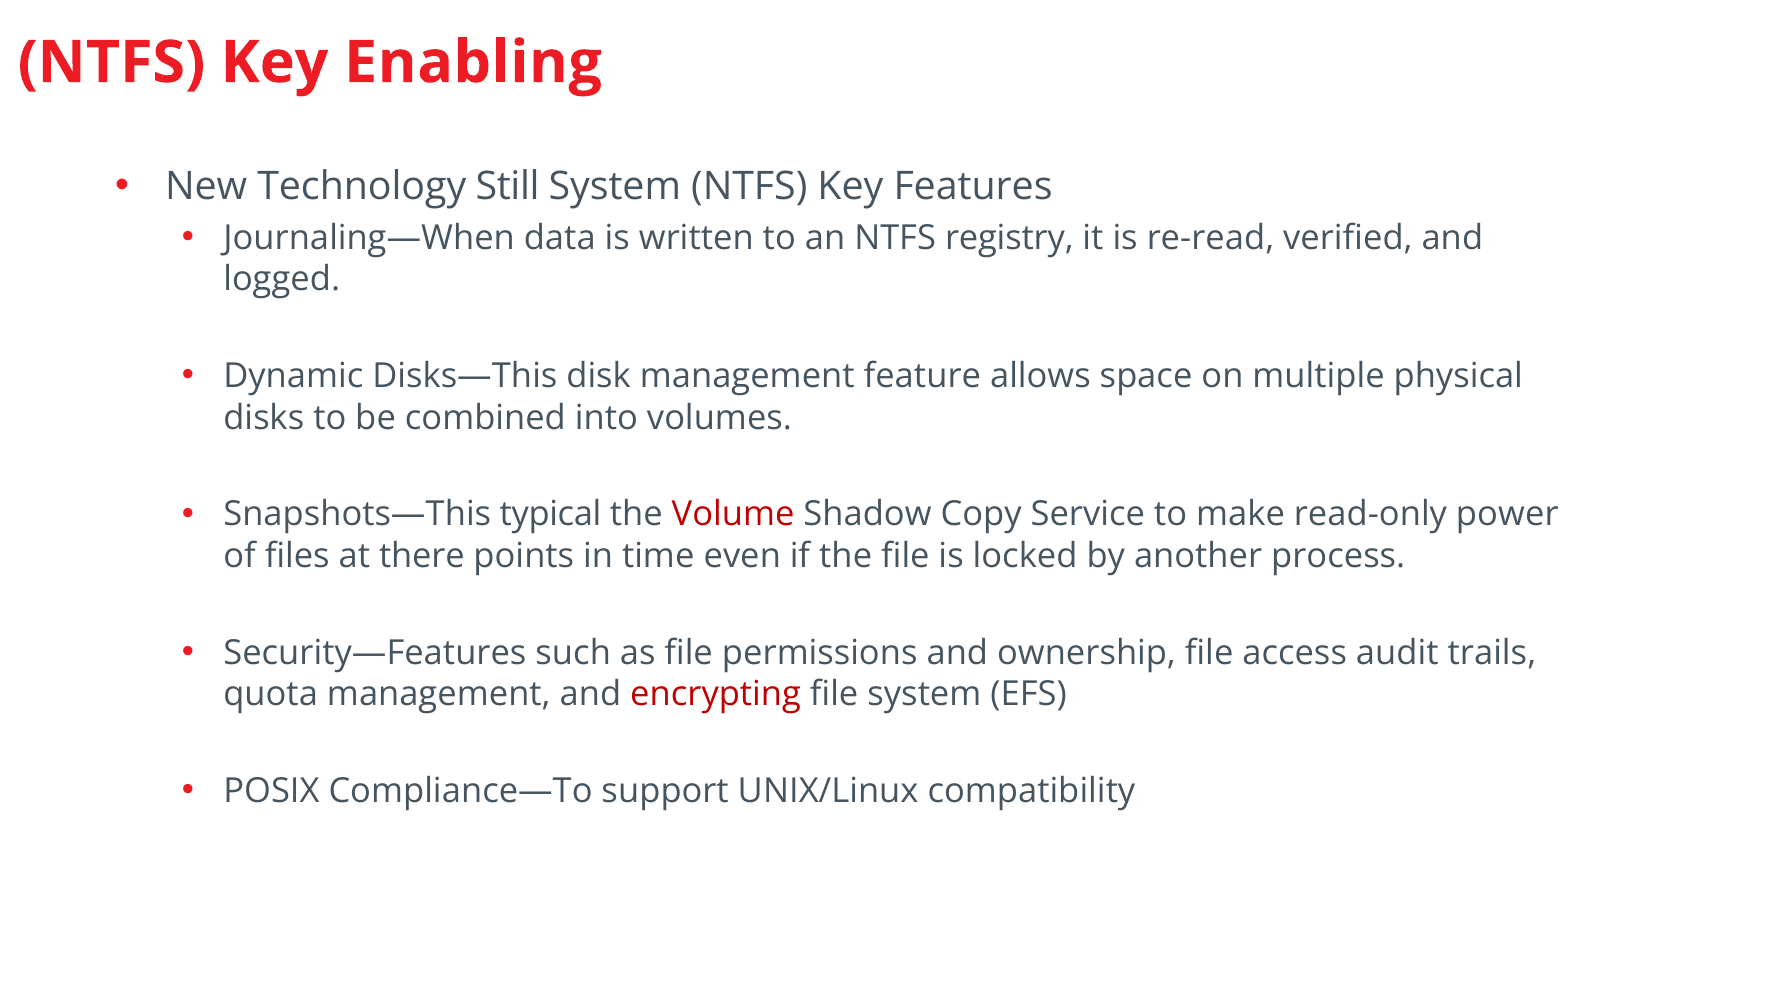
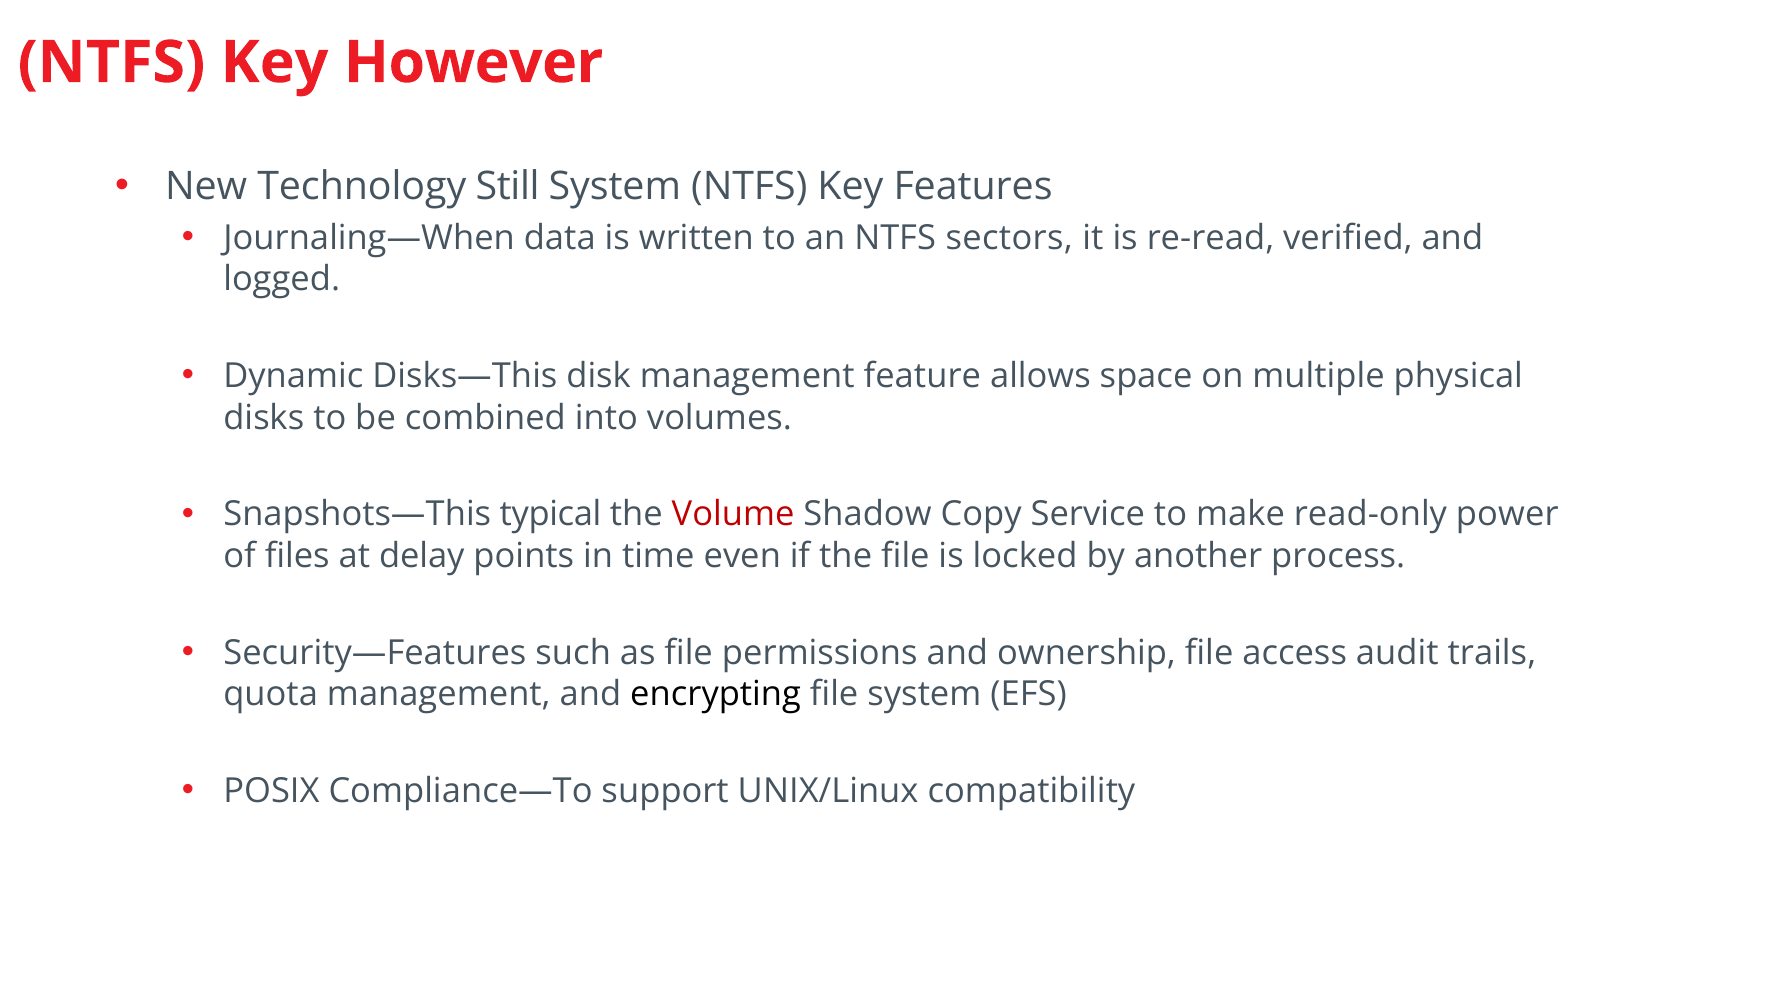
Enabling: Enabling -> However
registry: registry -> sectors
there: there -> delay
encrypting colour: red -> black
